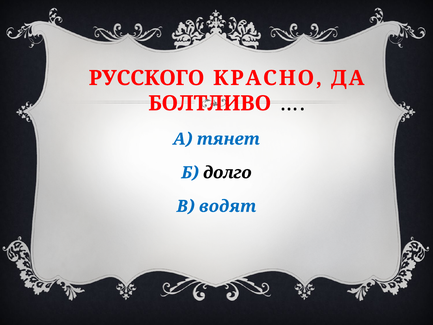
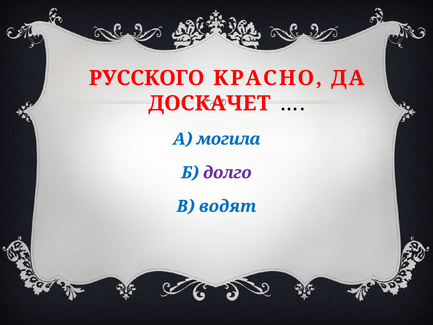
БОЛТЛИВО: БОЛТЛИВО -> ДОСКАЧЕТ
тянет: тянет -> могила
долго colour: black -> purple
